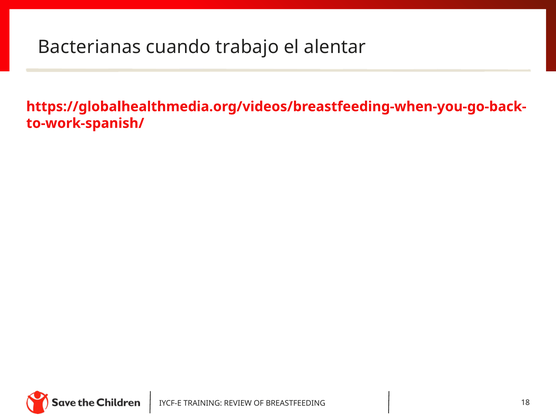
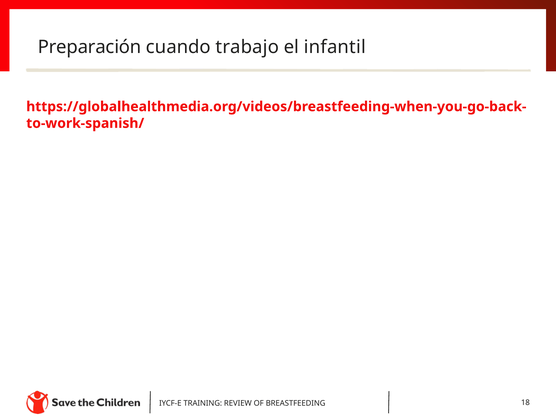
Bacterianas: Bacterianas -> Preparación
alentar: alentar -> infantil
